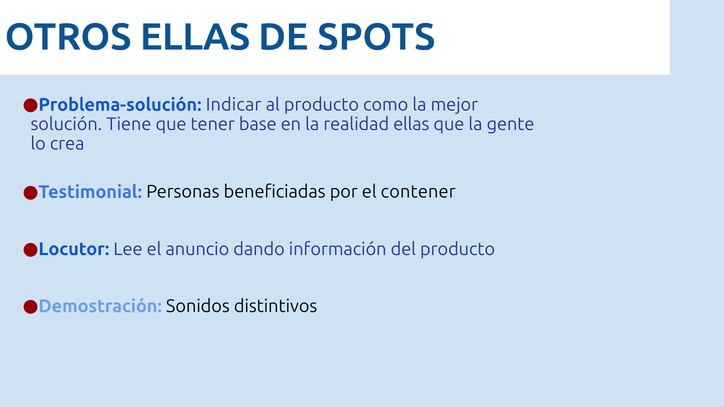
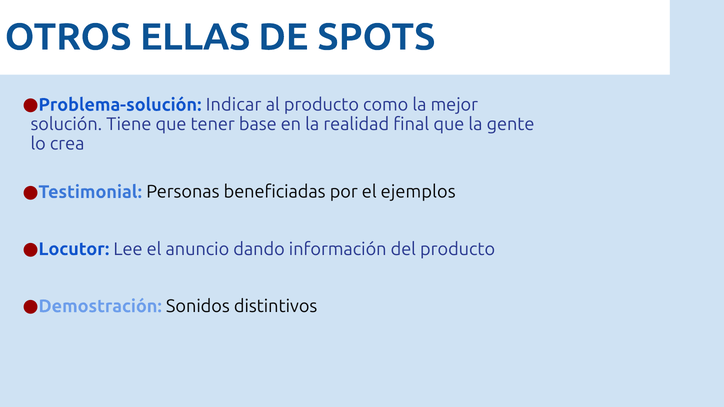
realidad ellas: ellas -> final
contener: contener -> ejemplos
